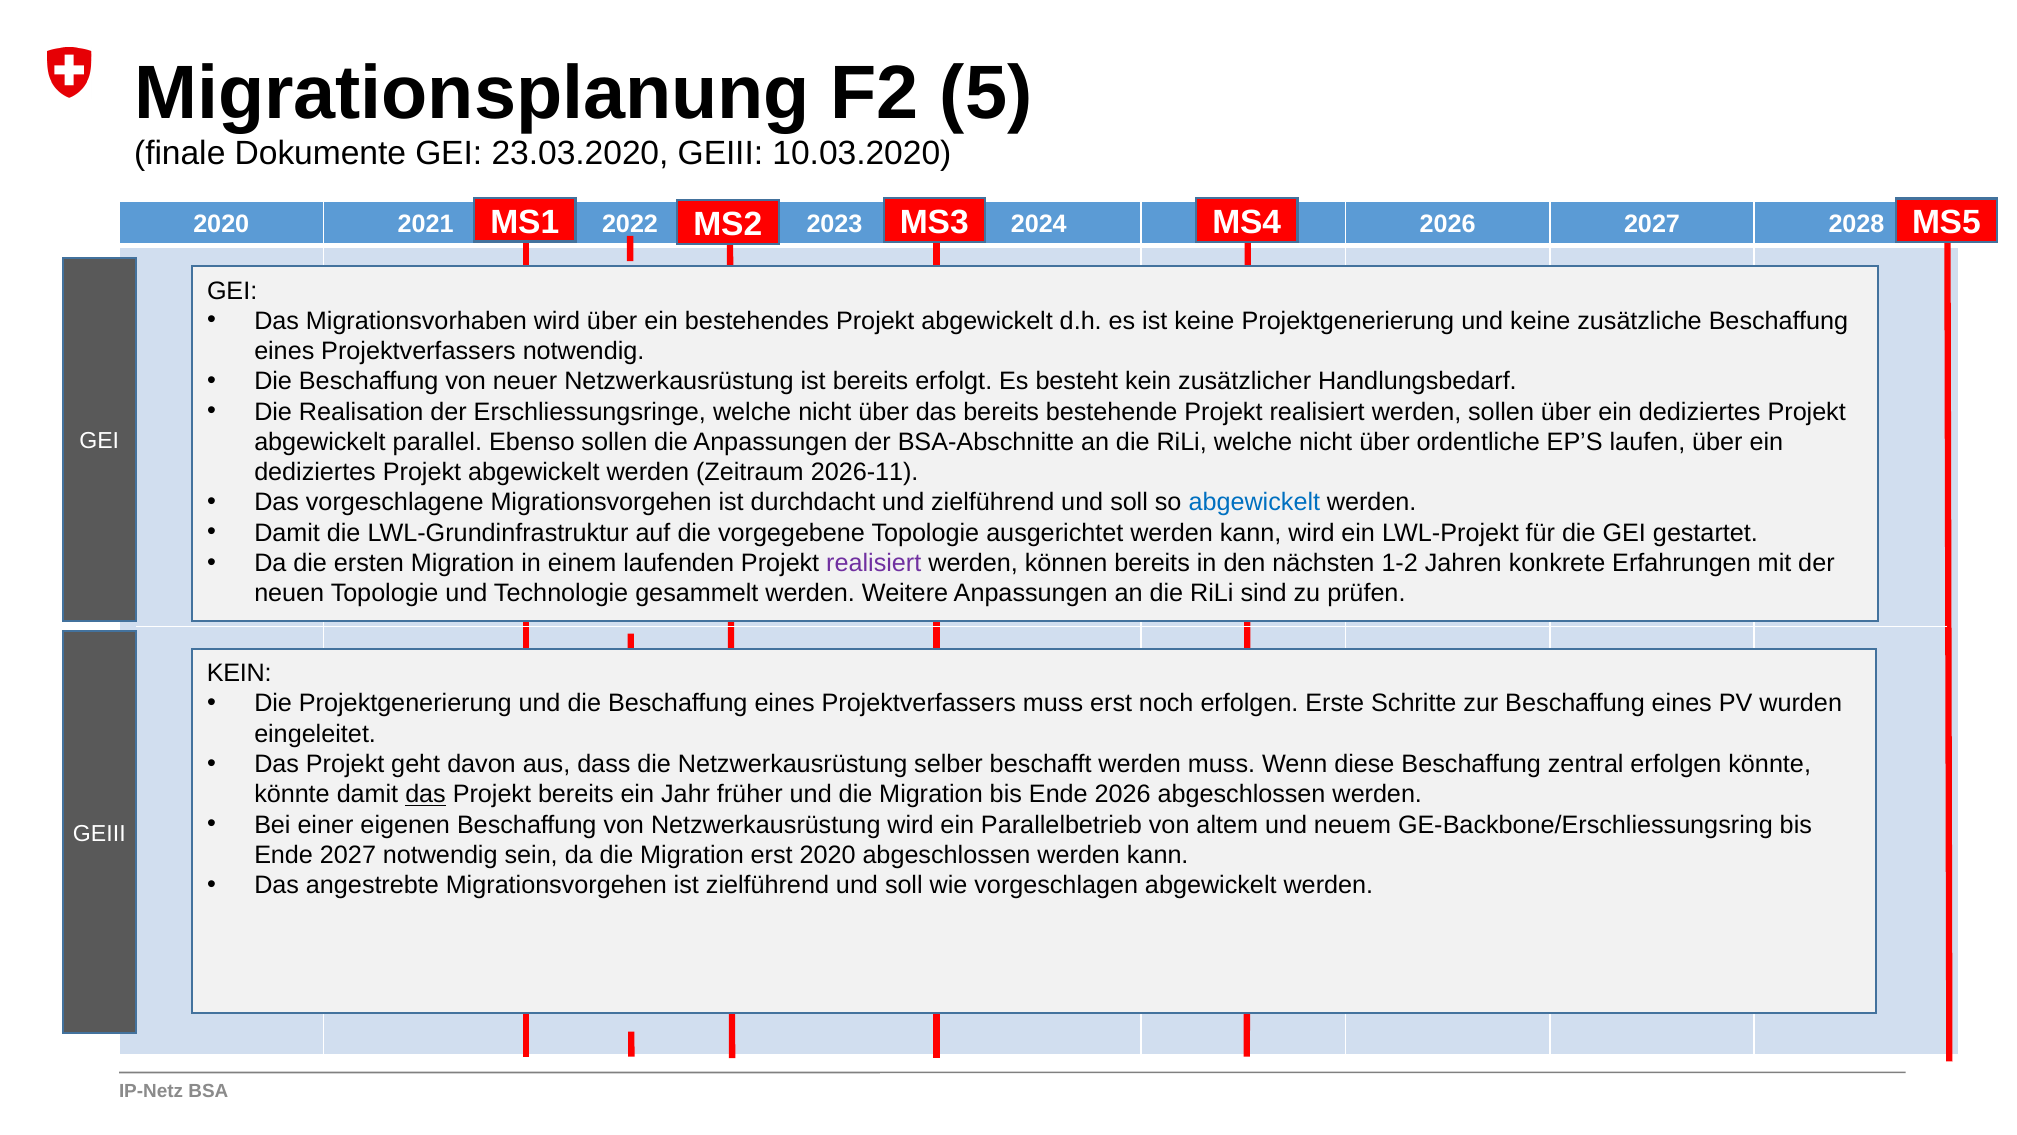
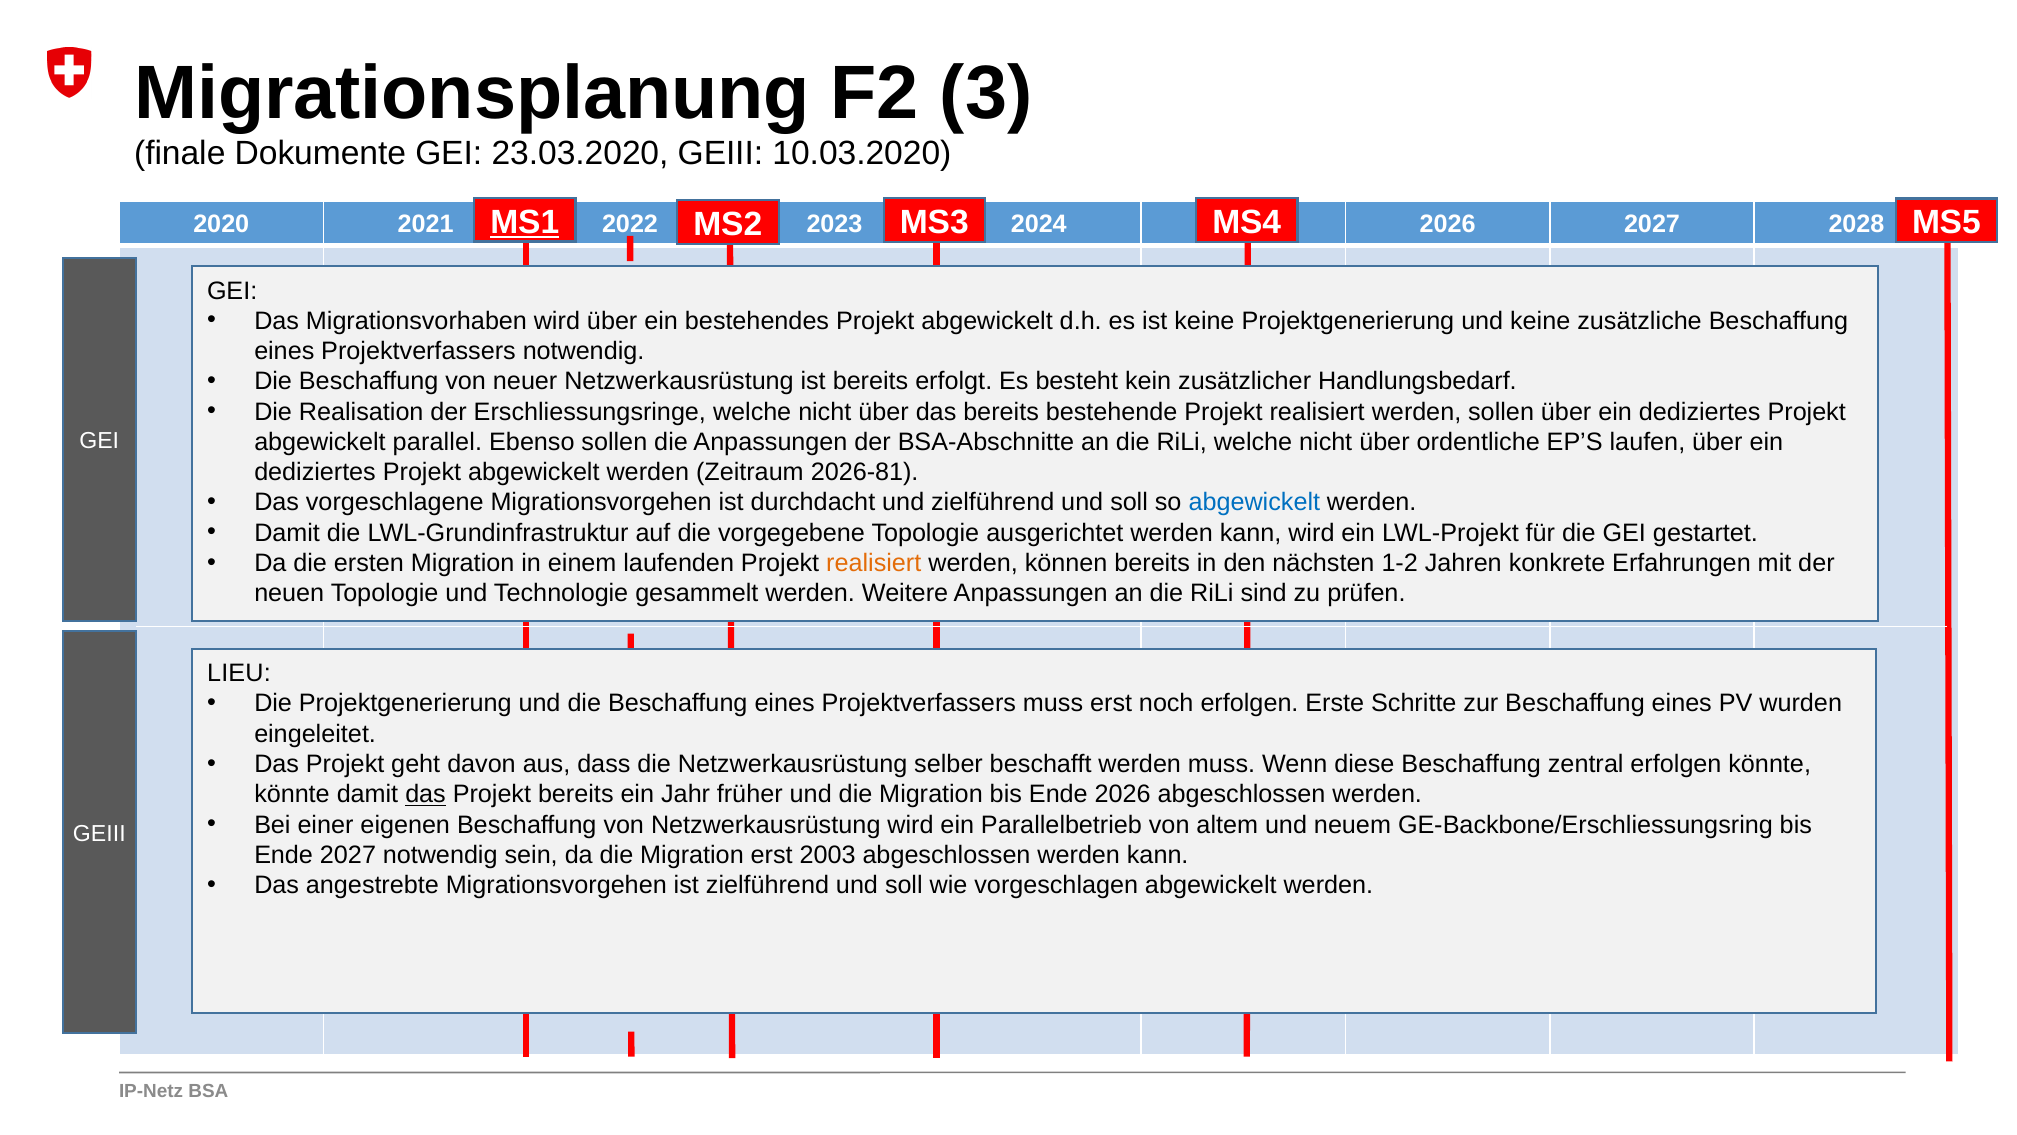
5: 5 -> 3
MS1 underline: none -> present
2026-11: 2026-11 -> 2026-81
realisiert at (874, 563) colour: purple -> orange
KEIN at (239, 673): KEIN -> LIEU
erst 2020: 2020 -> 2003
